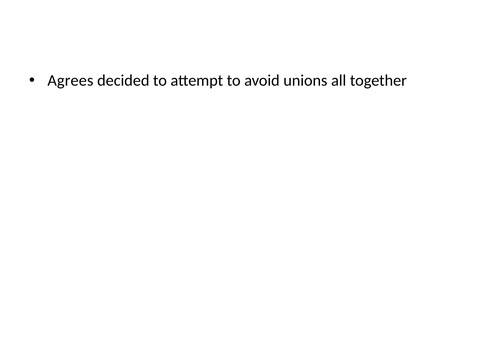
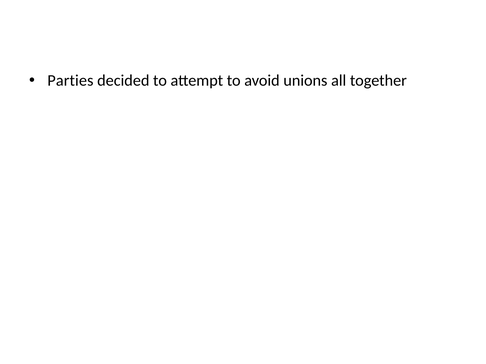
Agrees: Agrees -> Parties
